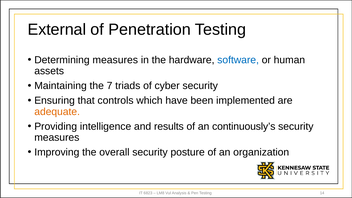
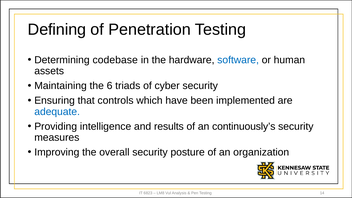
External: External -> Defining
Determining measures: measures -> codebase
7: 7 -> 6
adequate colour: orange -> blue
